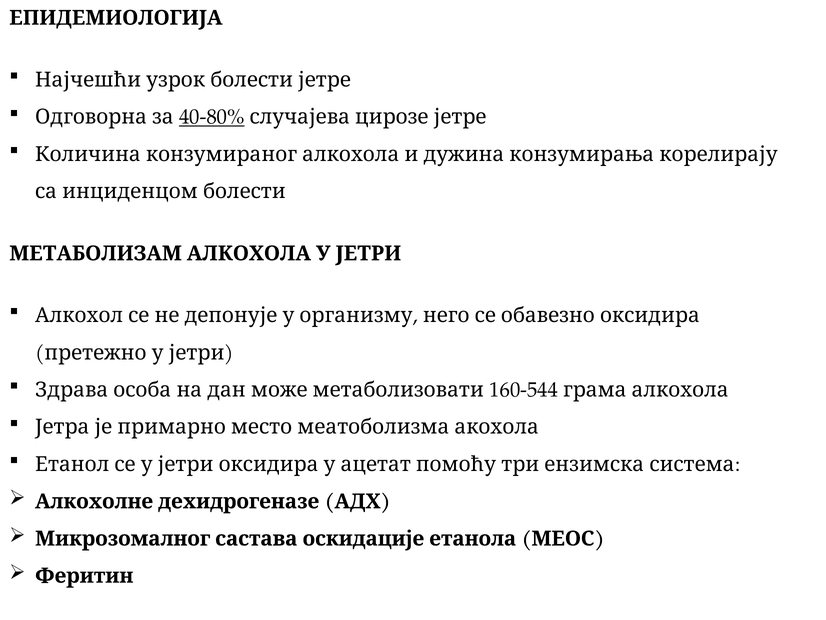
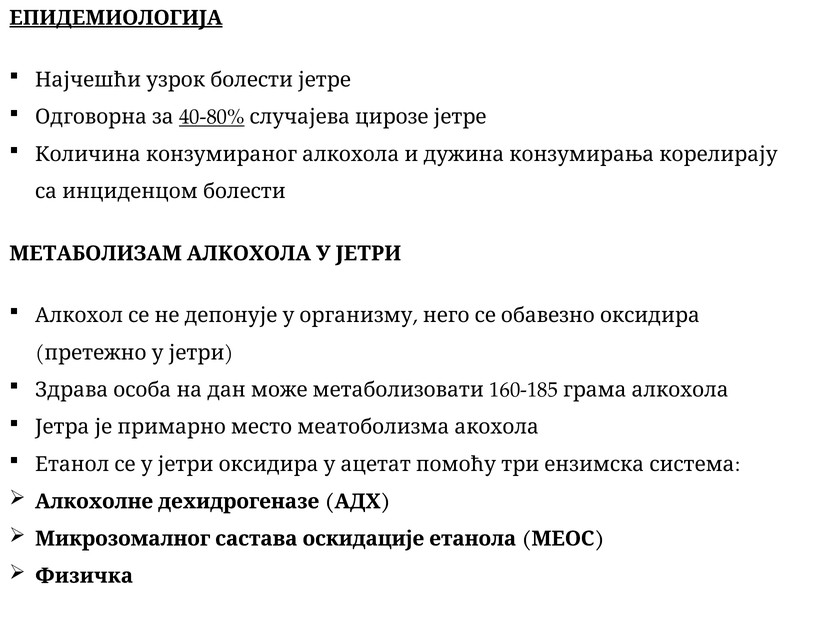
ЕПИДЕМИОЛОГИЈА underline: none -> present
160-544: 160-544 -> 160-185
Феритин: Феритин -> Физичка
